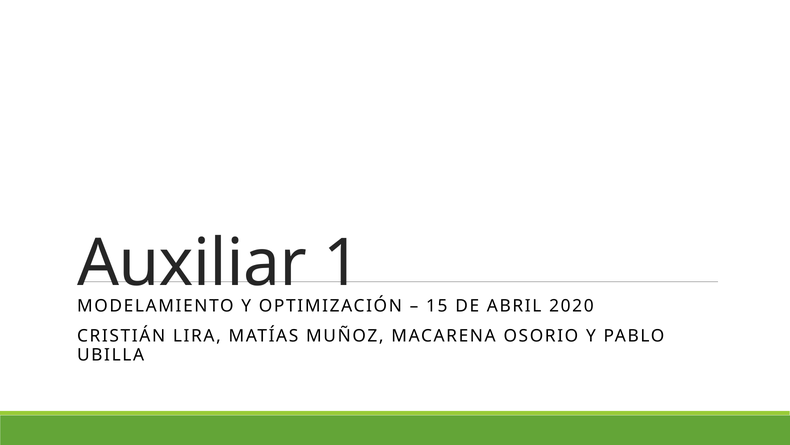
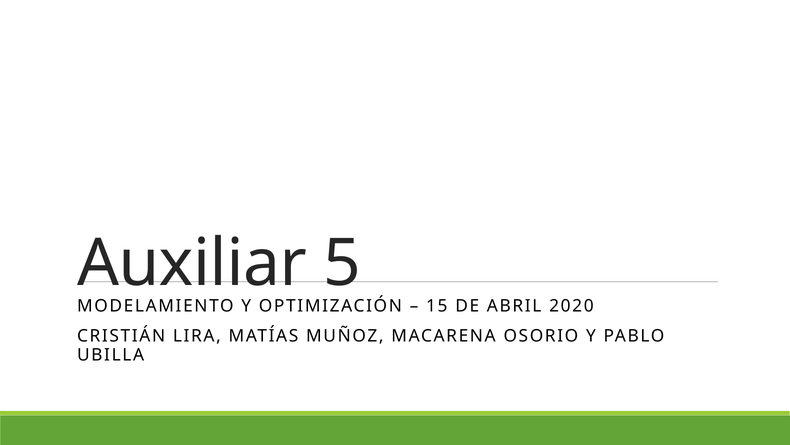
1: 1 -> 5
